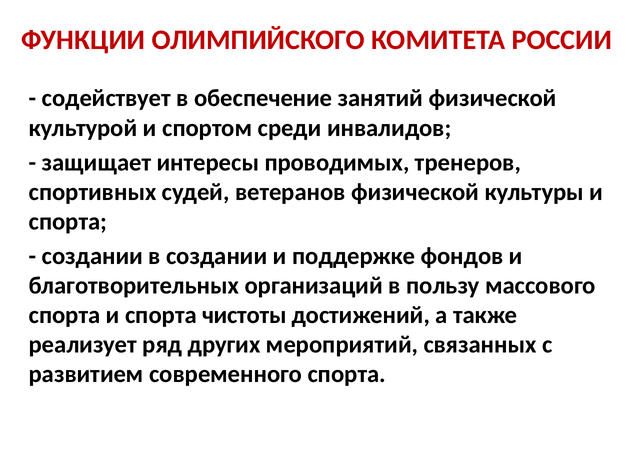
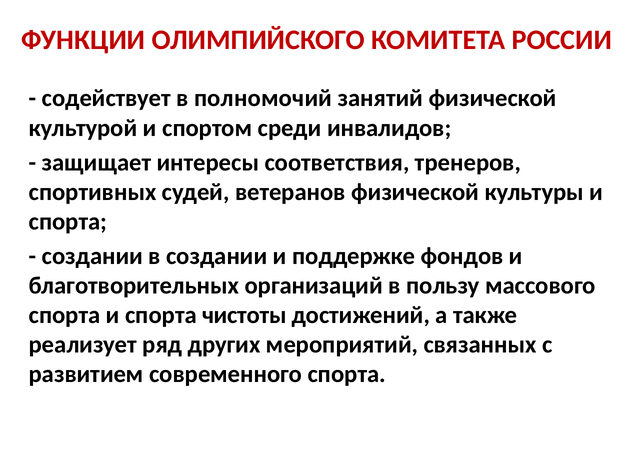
обеспечение: обеспечение -> полномочий
проводимых: проводимых -> соответствия
